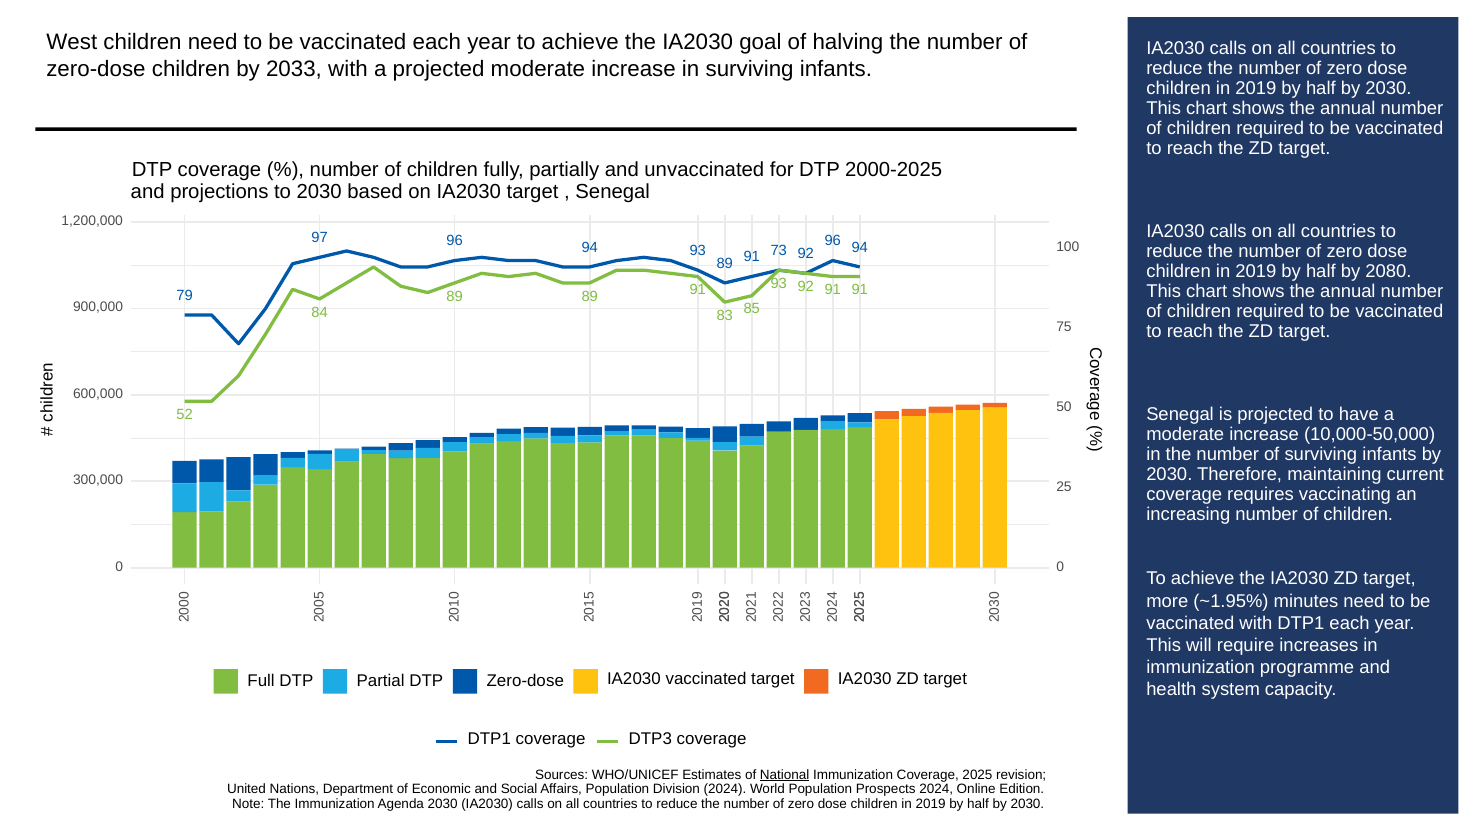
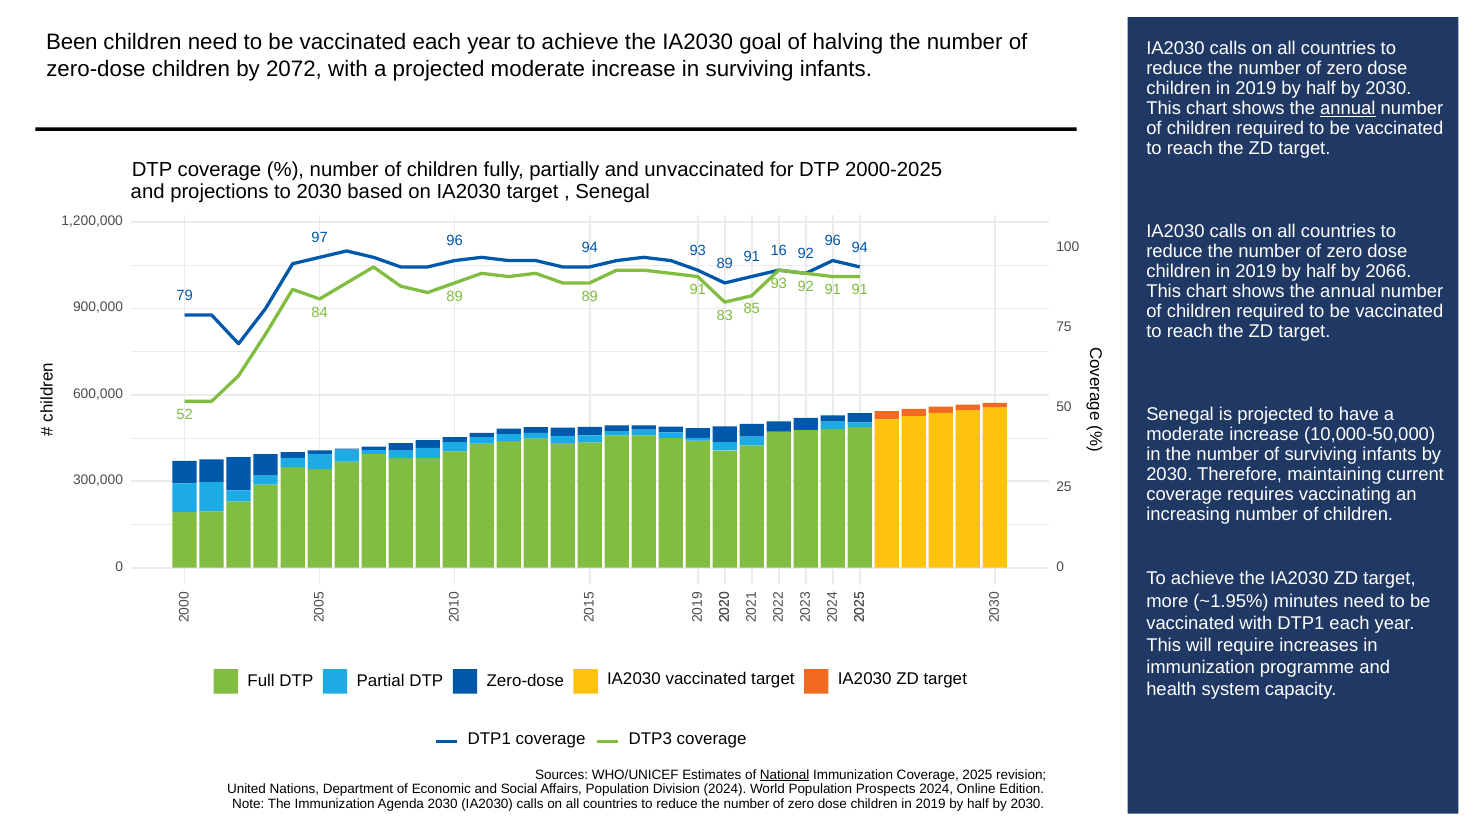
West: West -> Been
2033: 2033 -> 2072
annual at (1348, 108) underline: none -> present
73: 73 -> 16
2080: 2080 -> 2066
